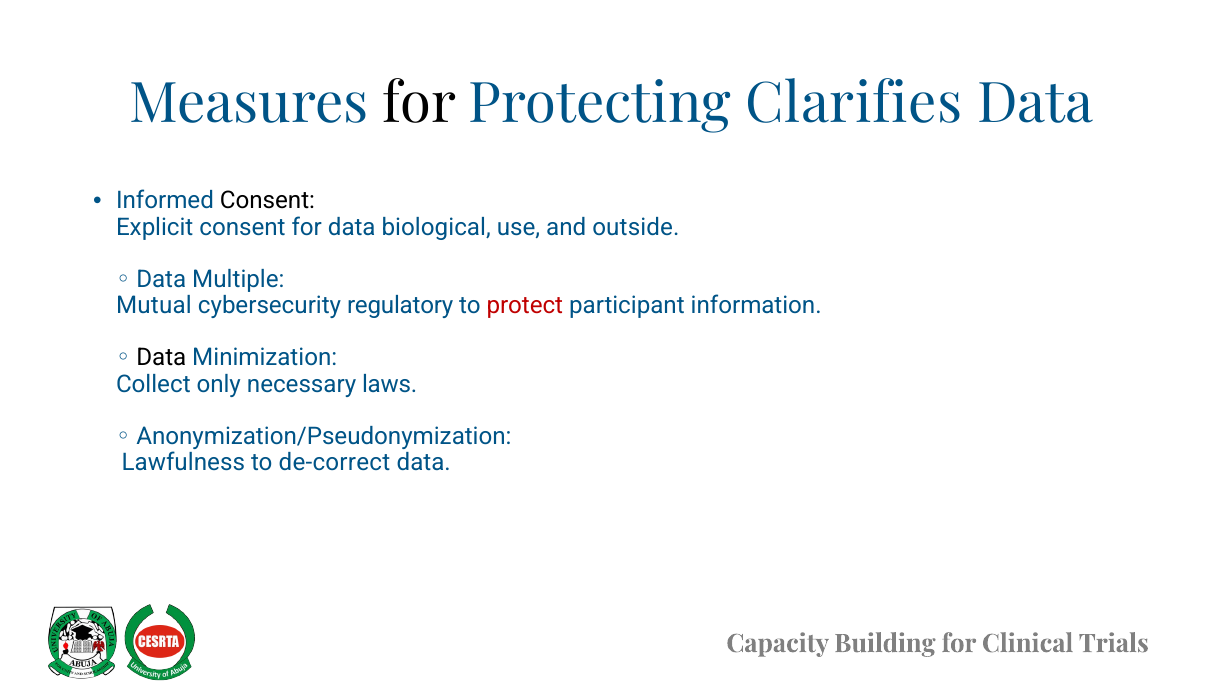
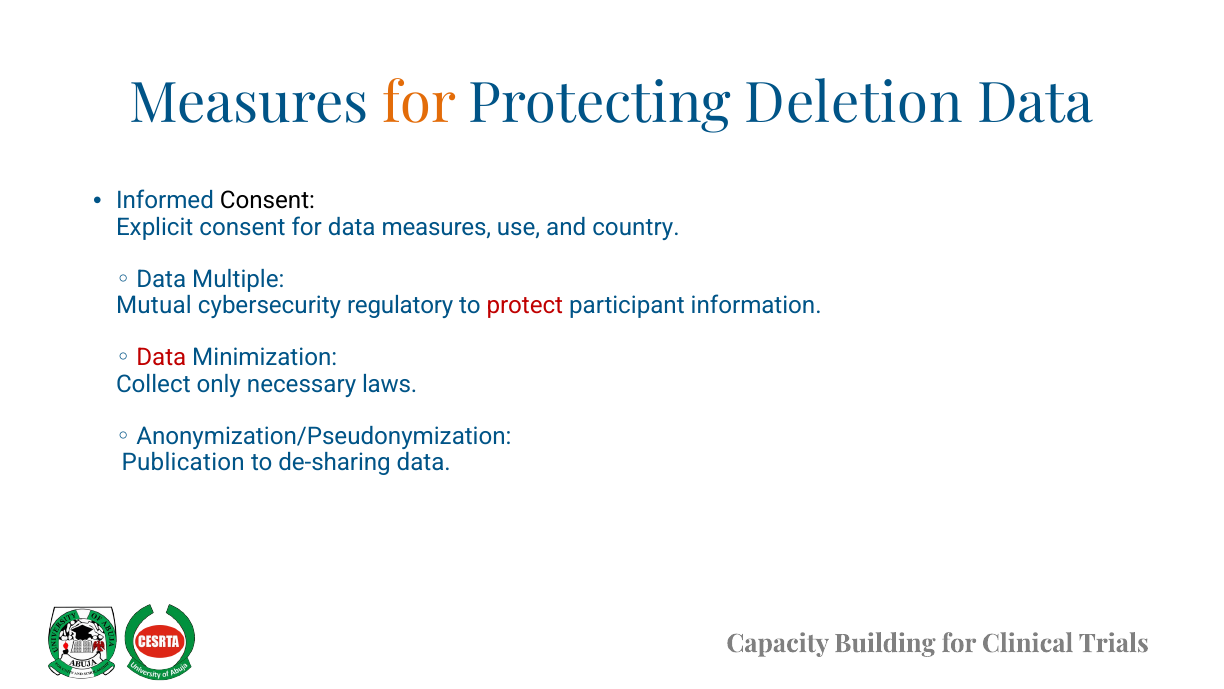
for at (420, 104) colour: black -> orange
Clarifies: Clarifies -> Deletion
data biological: biological -> measures
outside: outside -> country
Data at (161, 358) colour: black -> red
Lawfulness: Lawfulness -> Publication
de-correct: de-correct -> de-sharing
